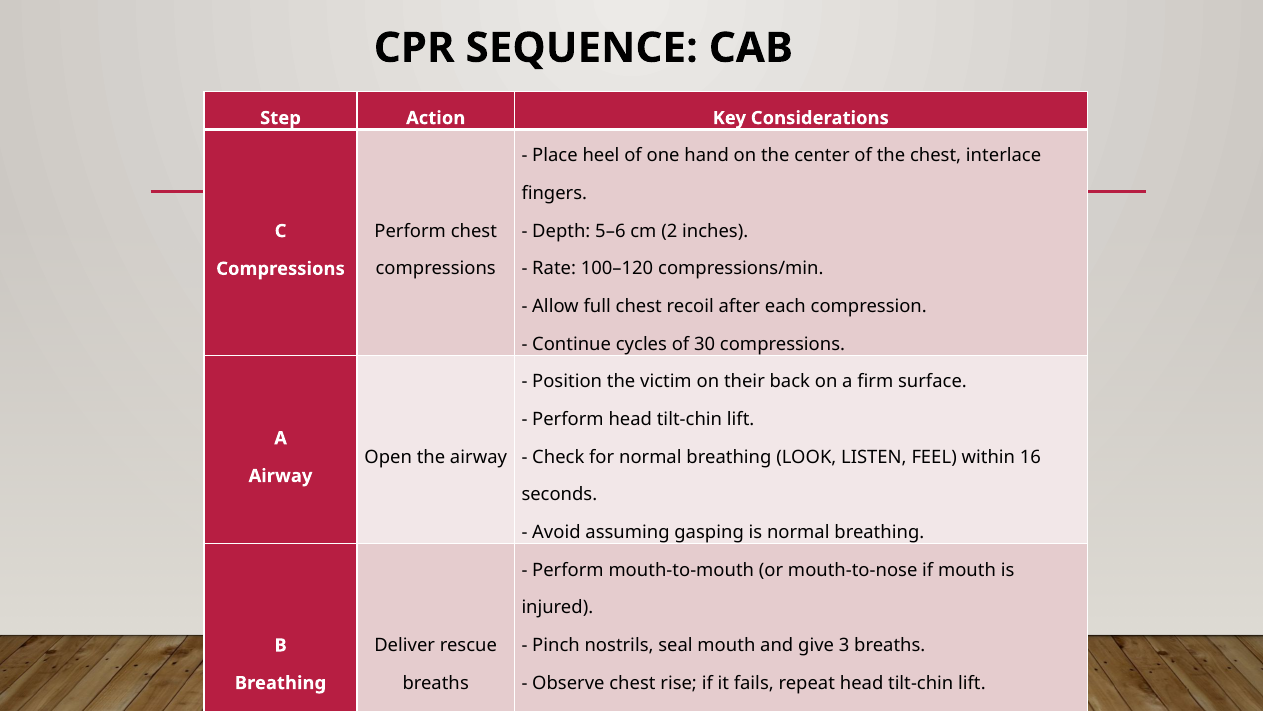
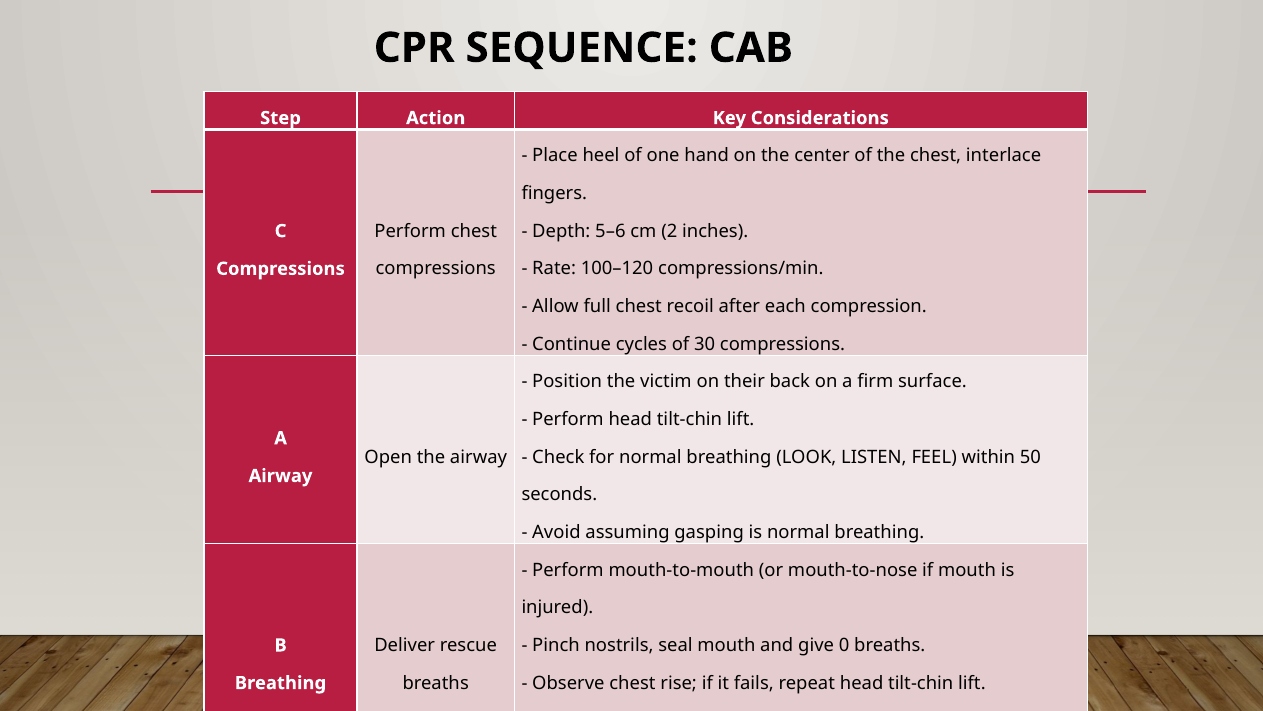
16: 16 -> 50
3: 3 -> 0
